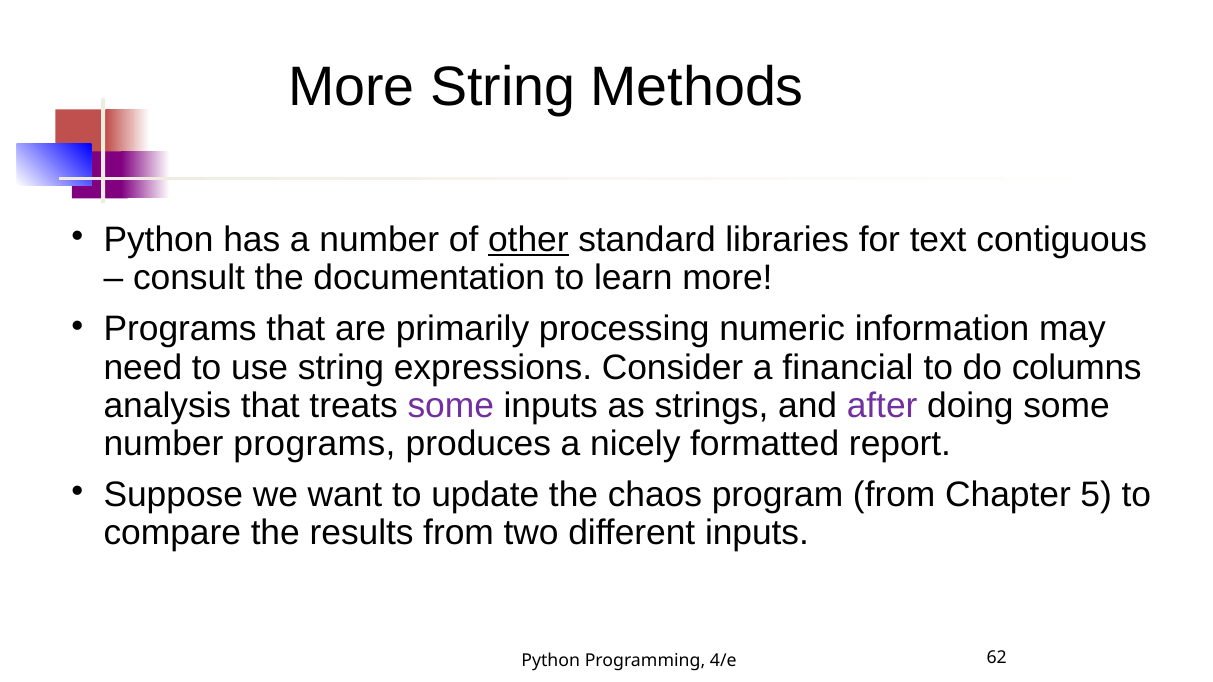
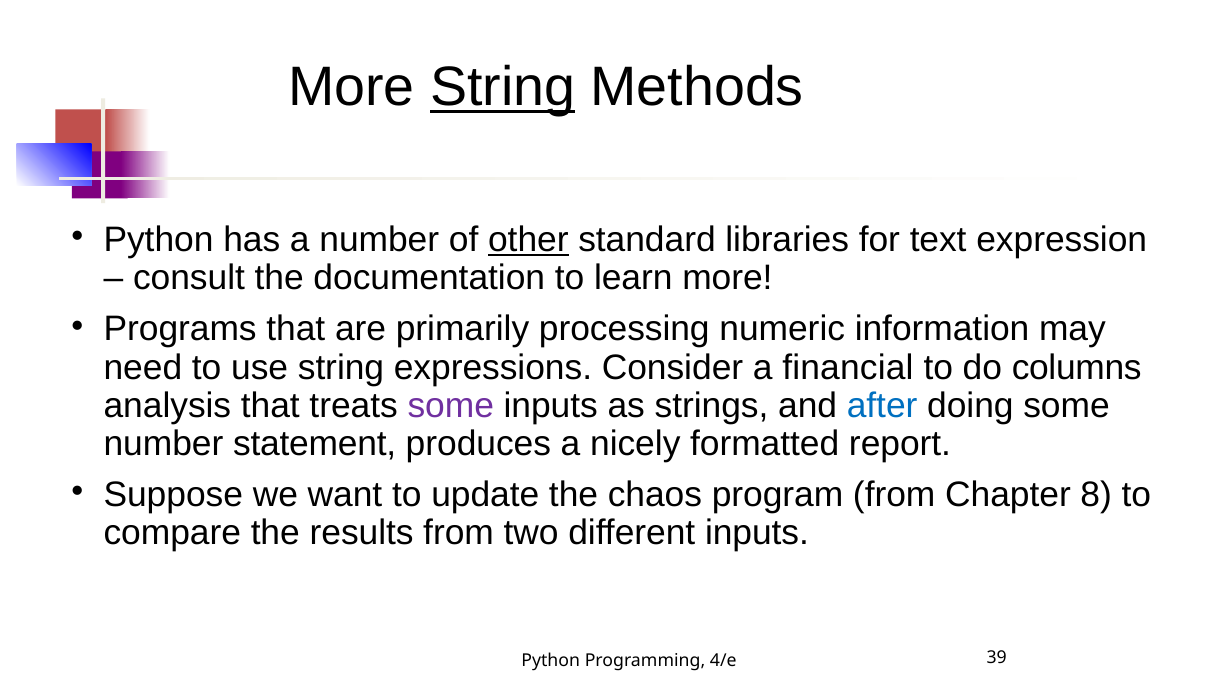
String at (503, 88) underline: none -> present
contiguous: contiguous -> expression
after colour: purple -> blue
number programs: programs -> statement
5: 5 -> 8
62: 62 -> 39
